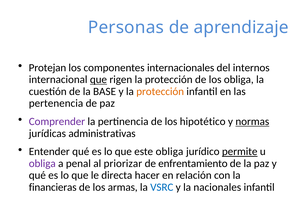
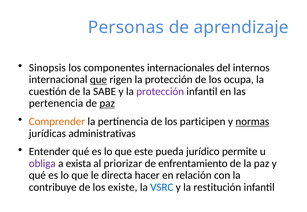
Protejan: Protejan -> Sinopsis
los obliga: obliga -> ocupa
BASE: BASE -> SABE
protección at (160, 92) colour: orange -> purple
paz at (107, 104) underline: none -> present
Comprender colour: purple -> orange
hipotético: hipotético -> participen
este obliga: obliga -> pueda
permite underline: present -> none
penal: penal -> exista
financieras: financieras -> contribuye
armas: armas -> existe
nacionales: nacionales -> restitución
